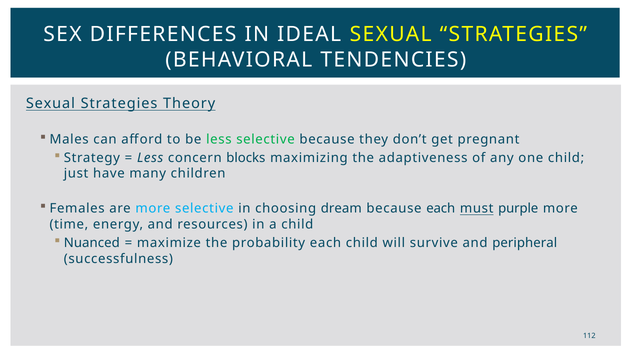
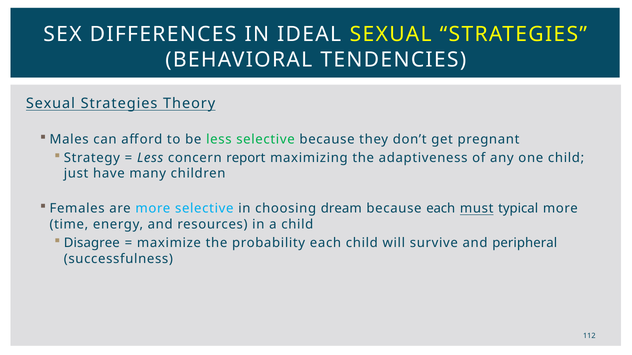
blocks: blocks -> report
purple: purple -> typical
Nuanced: Nuanced -> Disagree
